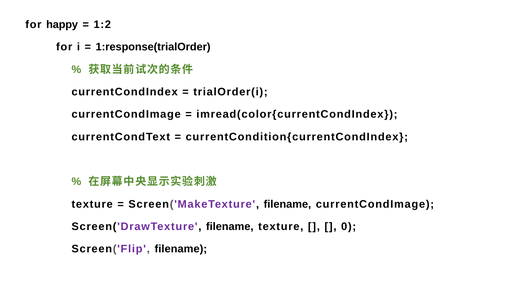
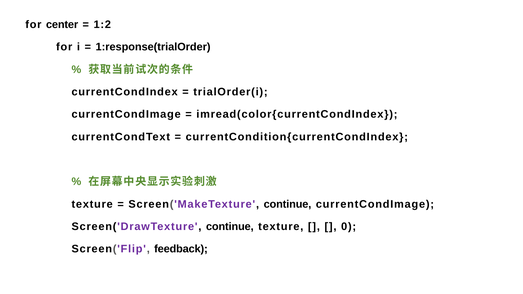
happy: happy -> center
Screen('MakeTexture filename: filename -> continue
Screen('DrawTexture filename: filename -> continue
Screen('Flip filename: filename -> feedback
